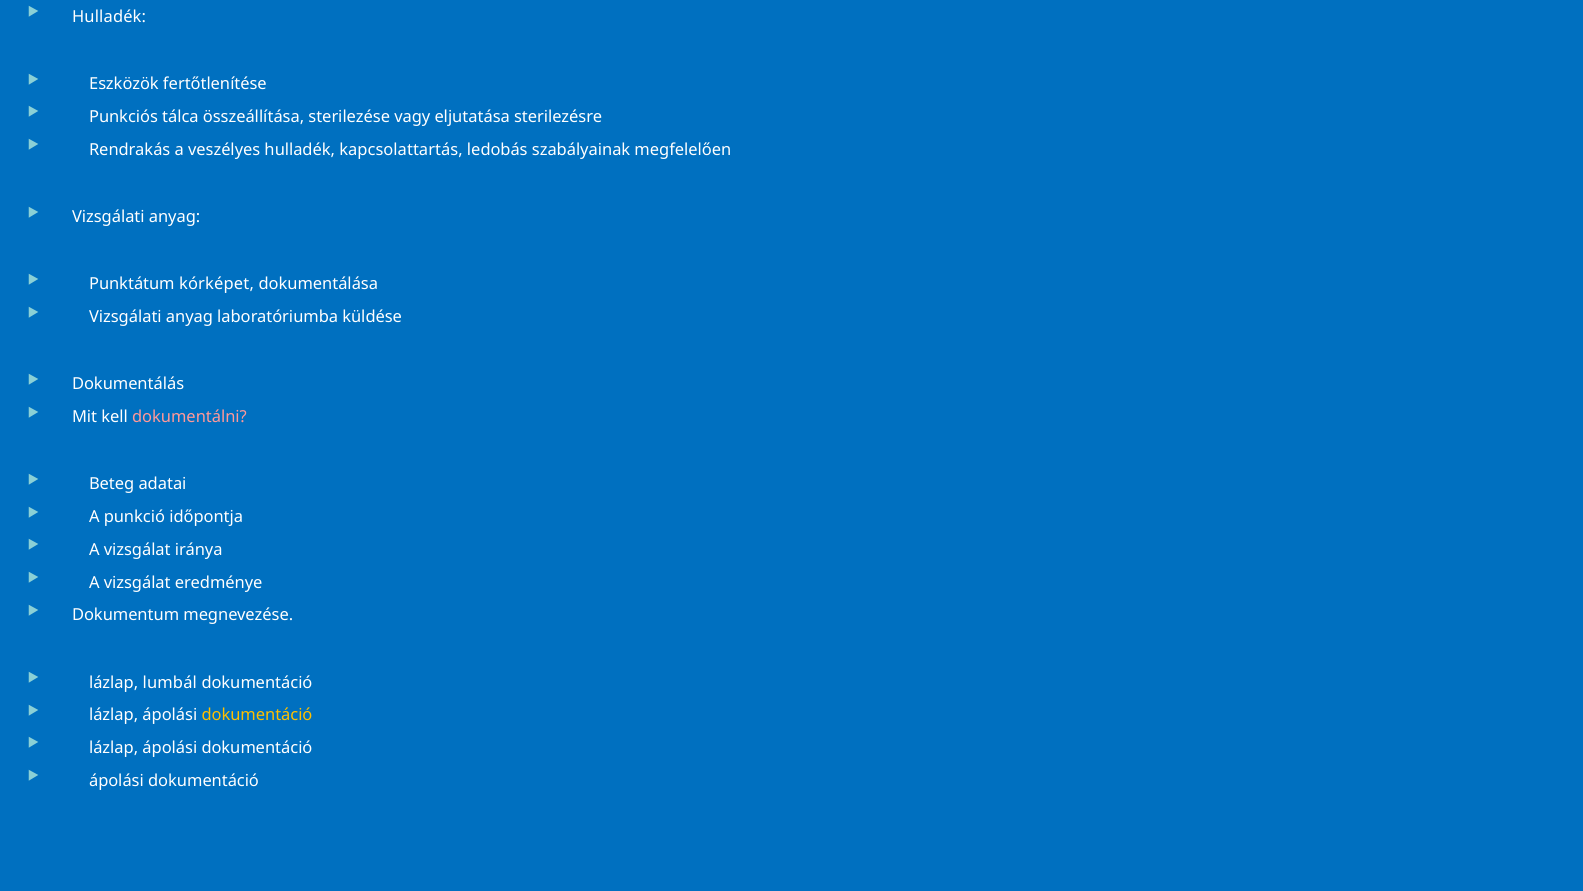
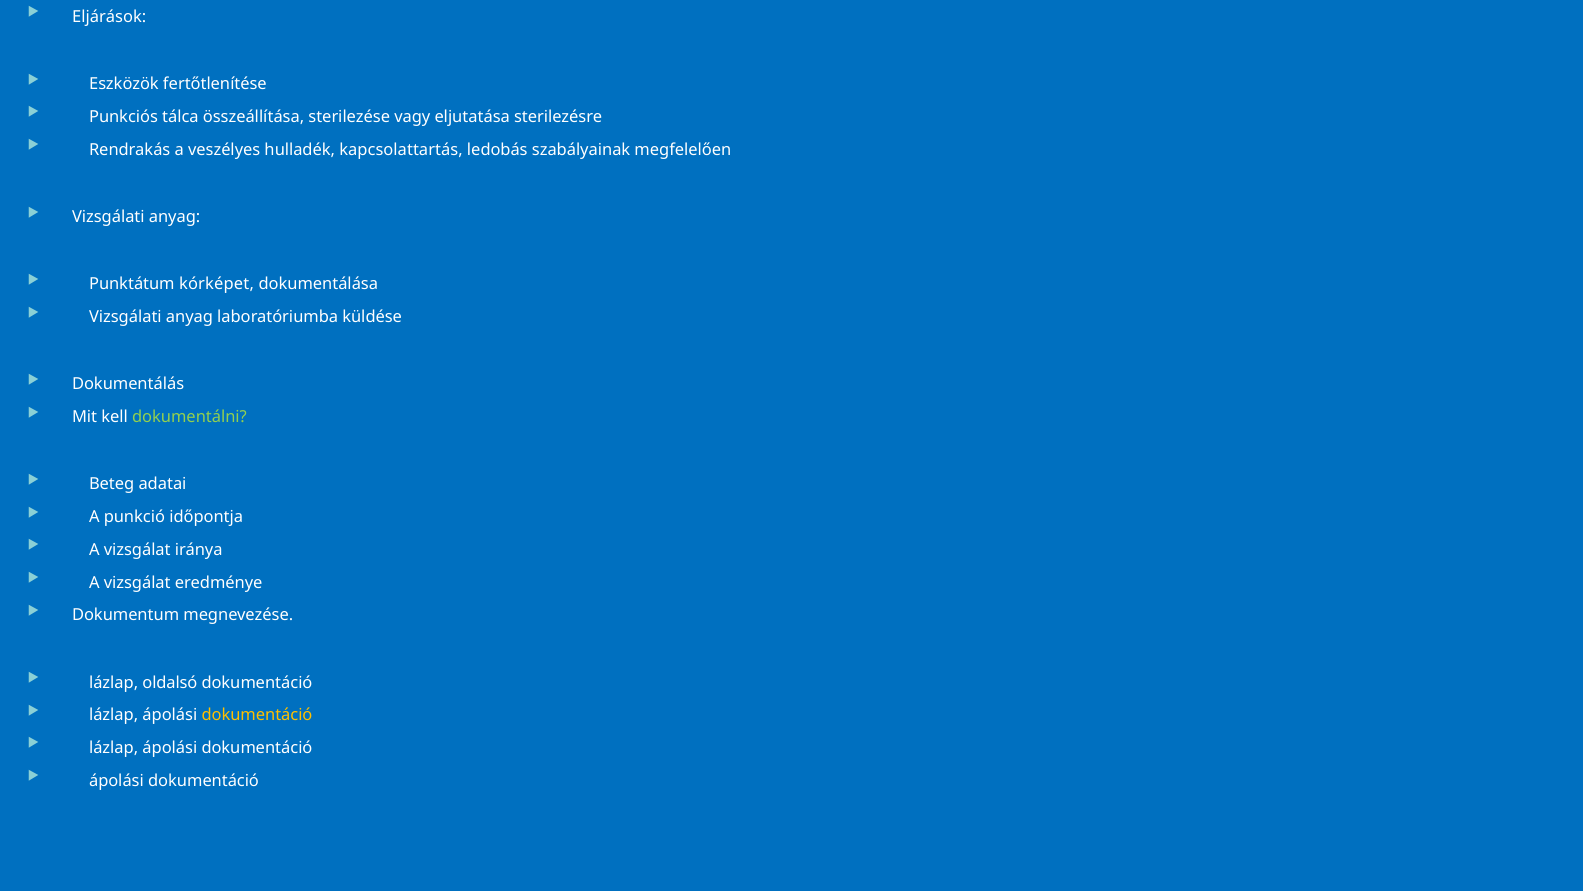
Hulladék at (109, 17): Hulladék -> Eljárások
dokumentálni colour: pink -> light green
lumbál: lumbál -> oldalsó
